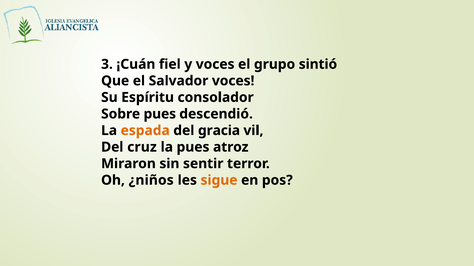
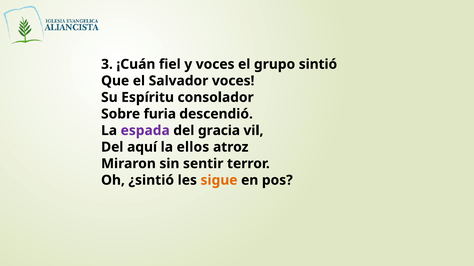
Sobre pues: pues -> furia
espada colour: orange -> purple
cruz: cruz -> aquí
la pues: pues -> ellos
¿niños: ¿niños -> ¿sintió
